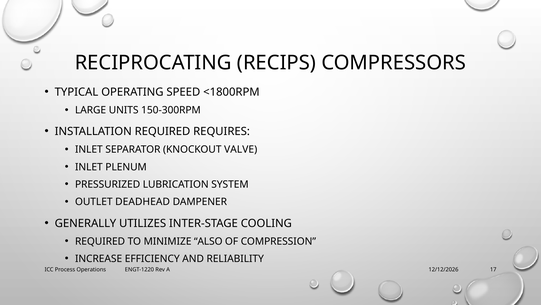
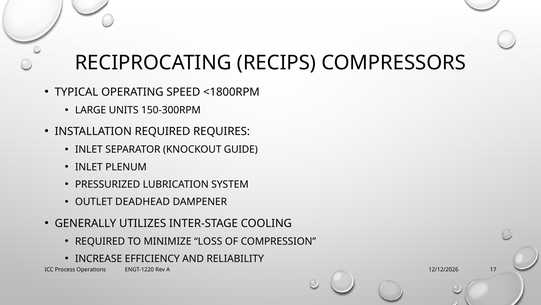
VALVE: VALVE -> GUIDE
ALSO: ALSO -> LOSS
